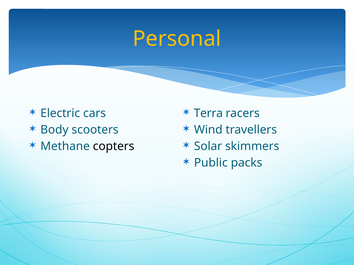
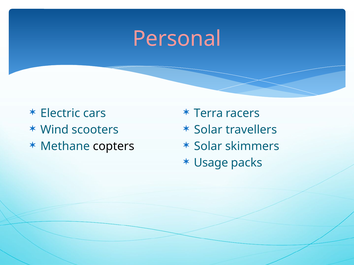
Personal colour: yellow -> pink
Body: Body -> Wind
Wind at (208, 130): Wind -> Solar
Public: Public -> Usage
